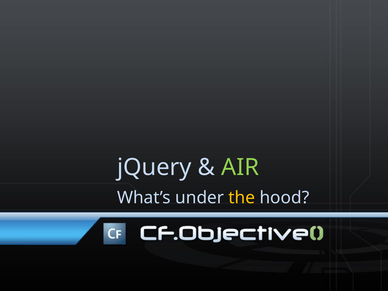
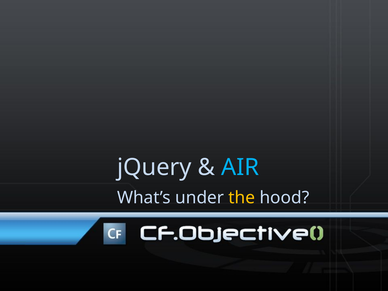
AIR colour: light green -> light blue
